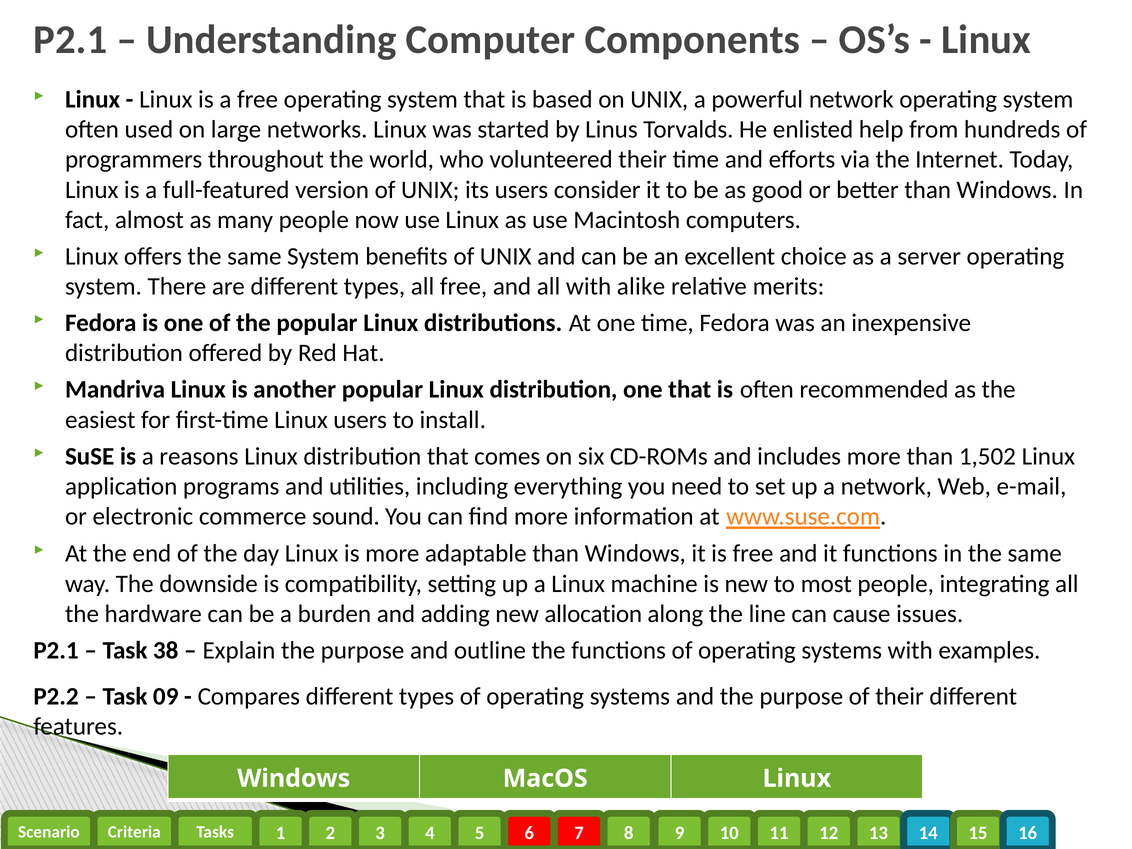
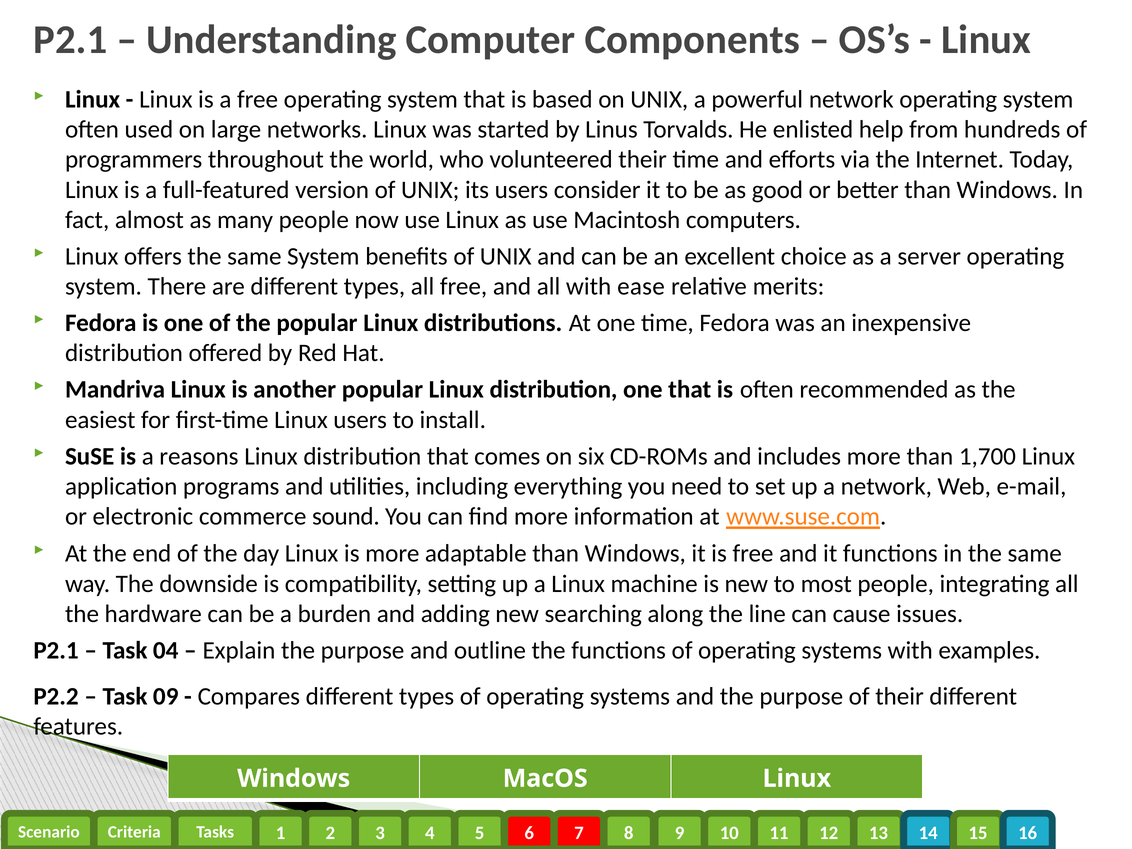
alike: alike -> ease
1,502: 1,502 -> 1,700
allocation: allocation -> searching
38: 38 -> 04
